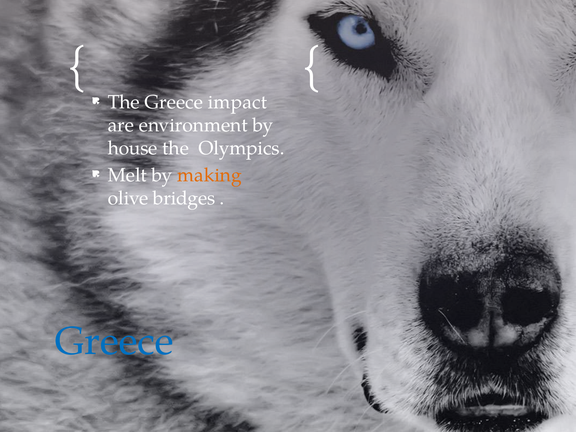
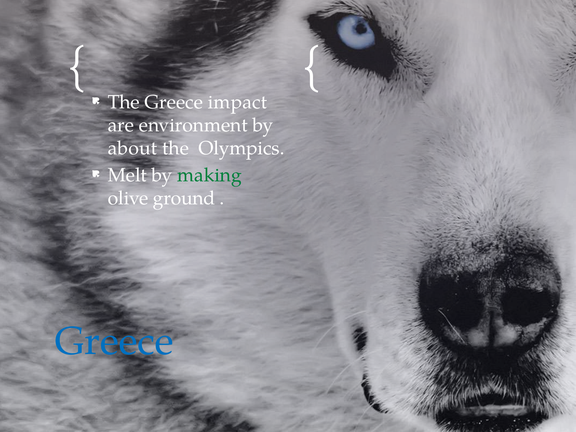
house: house -> about
making colour: orange -> green
bridges: bridges -> ground
